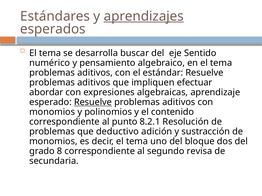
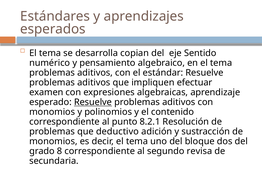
aprendizajes underline: present -> none
buscar: buscar -> copian
abordar: abordar -> examen
